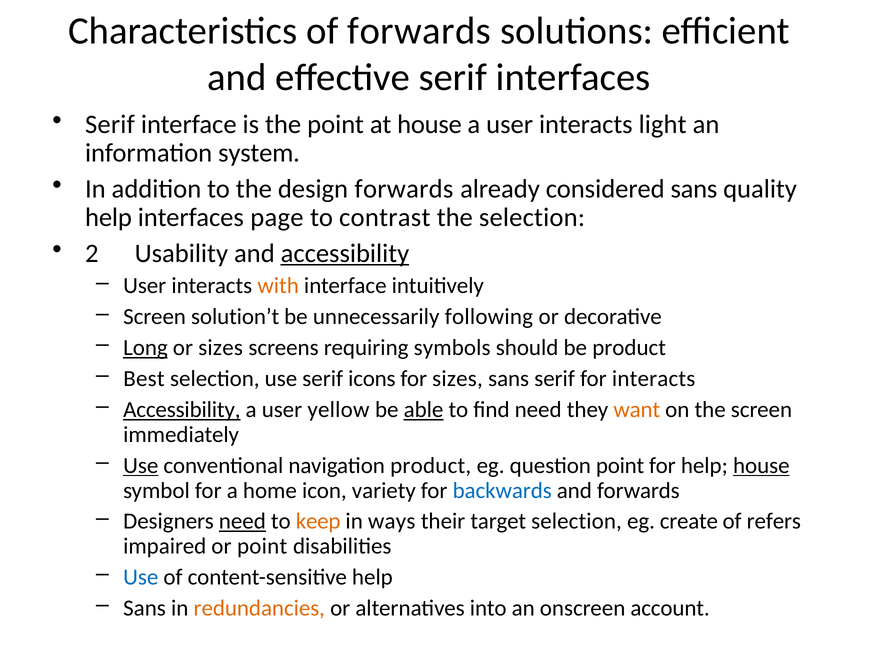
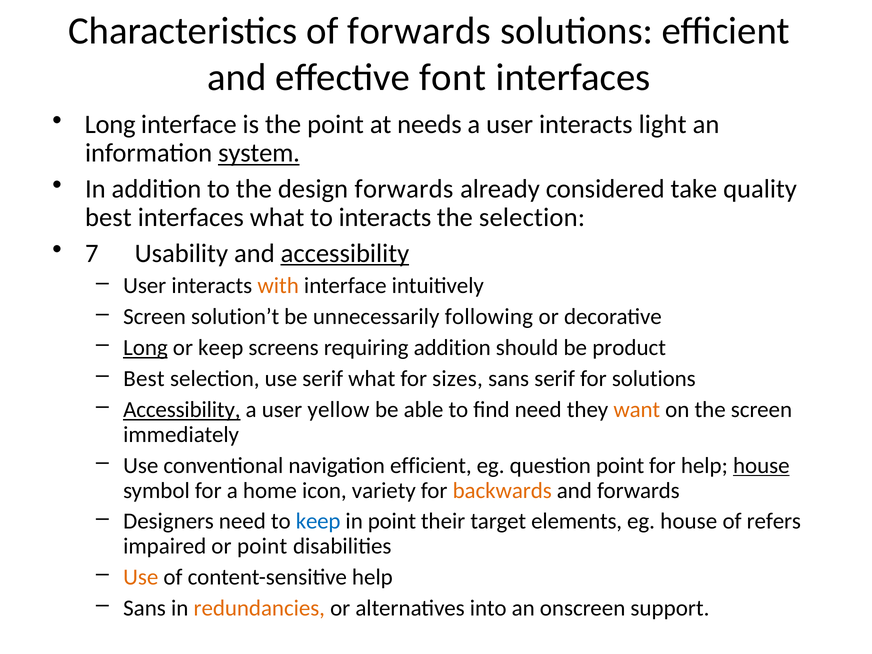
effective serif: serif -> font
Serif at (110, 124): Serif -> Long
at house: house -> needs
system underline: none -> present
considered sans: sans -> take
help at (108, 218): help -> best
interfaces page: page -> what
to contrast: contrast -> interacts
2: 2 -> 7
or sizes: sizes -> keep
requiring symbols: symbols -> addition
serif icons: icons -> what
for interacts: interacts -> solutions
able underline: present -> none
Use at (141, 466) underline: present -> none
navigation product: product -> efficient
backwards colour: blue -> orange
need at (242, 521) underline: present -> none
keep at (318, 521) colour: orange -> blue
in ways: ways -> point
target selection: selection -> elements
eg create: create -> house
Use at (141, 577) colour: blue -> orange
account: account -> support
